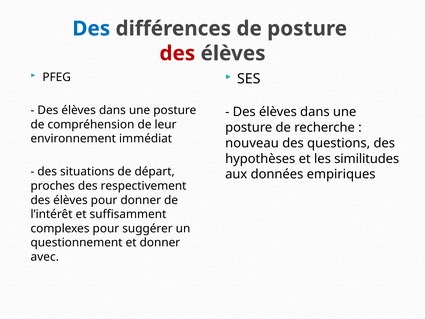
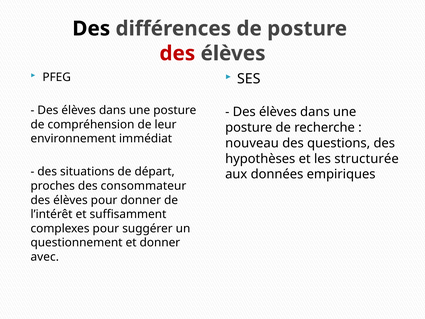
Des at (91, 29) colour: blue -> black
similitudes: similitudes -> structurée
respectivement: respectivement -> consommateur
